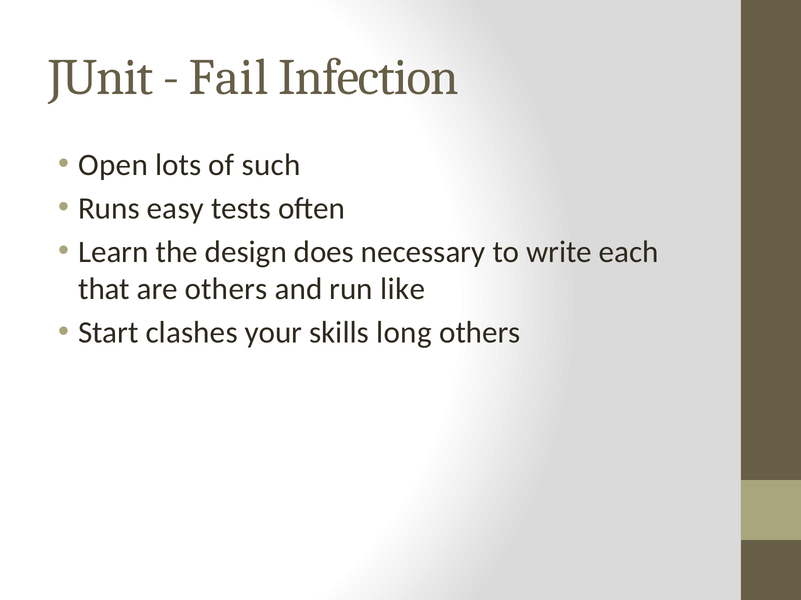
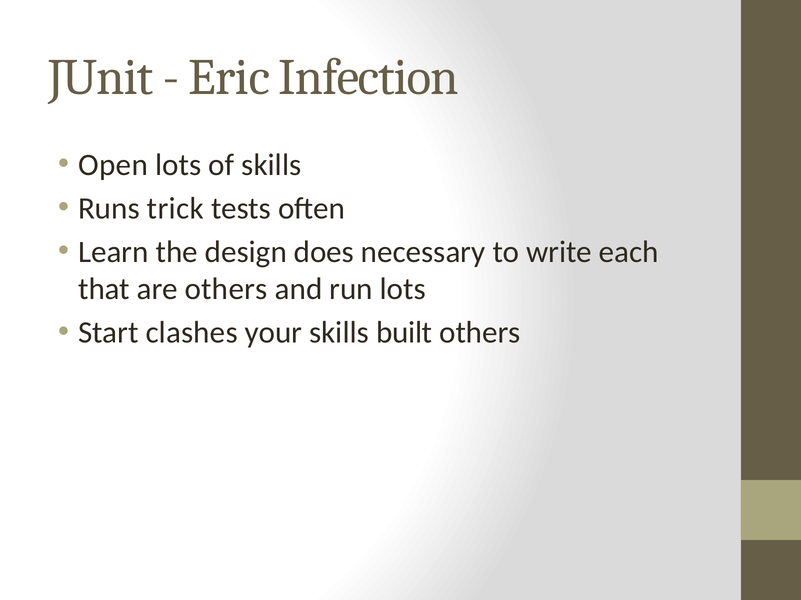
Fail: Fail -> Eric
of such: such -> skills
easy: easy -> trick
run like: like -> lots
long: long -> built
